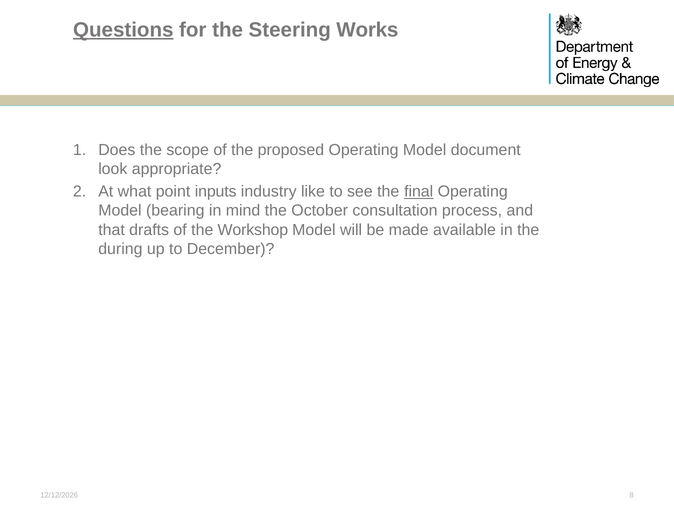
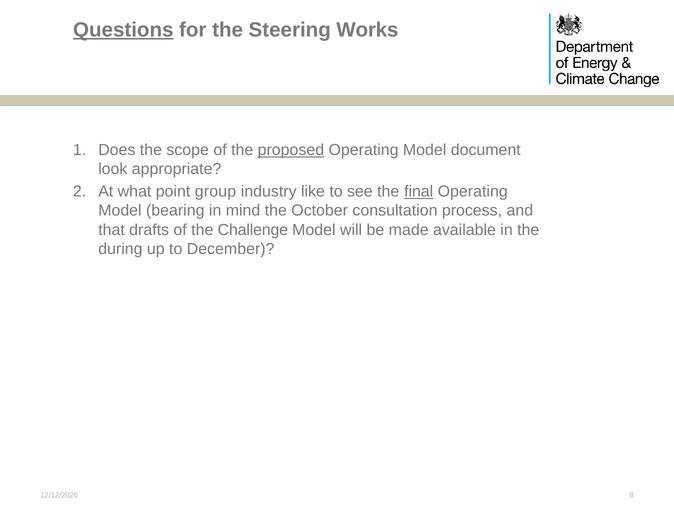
proposed underline: none -> present
inputs: inputs -> group
Workshop: Workshop -> Challenge
